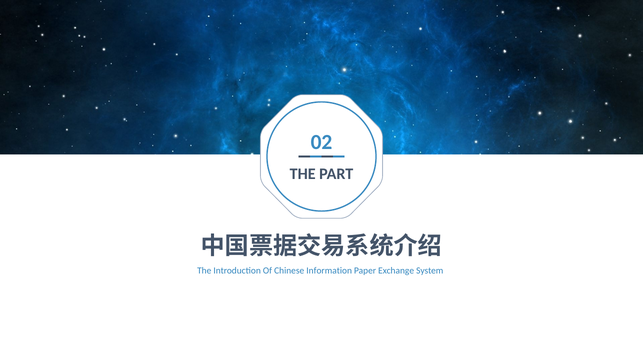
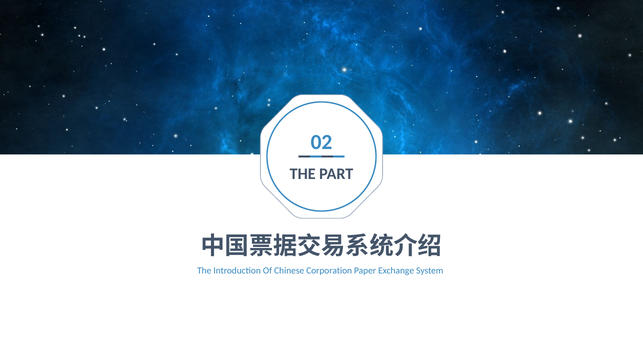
Information: Information -> Corporation
